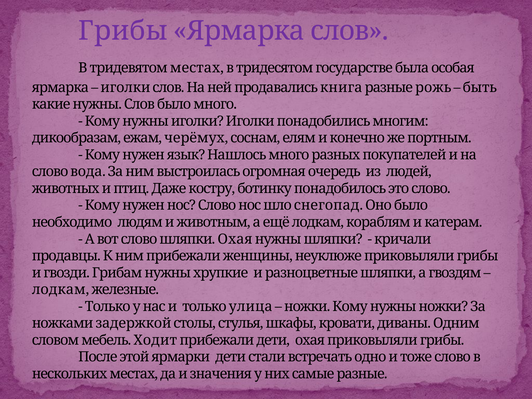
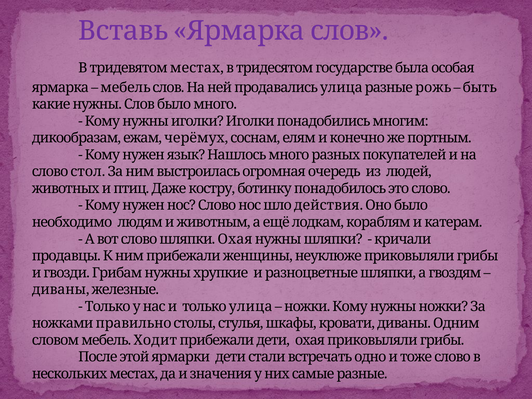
Грибы at (123, 31): Грибы -> Вставь
иголки at (125, 87): иголки -> мебель
продавались книга: книга -> улица
вода: вода -> стол
снегопад: снегопад -> действия
лодкам at (61, 290): лодкам -> диваны
задержкой: задержкой -> правильно
